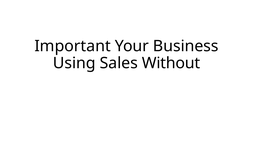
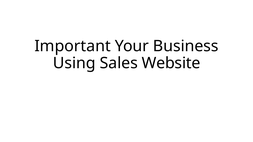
Without: Without -> Website
